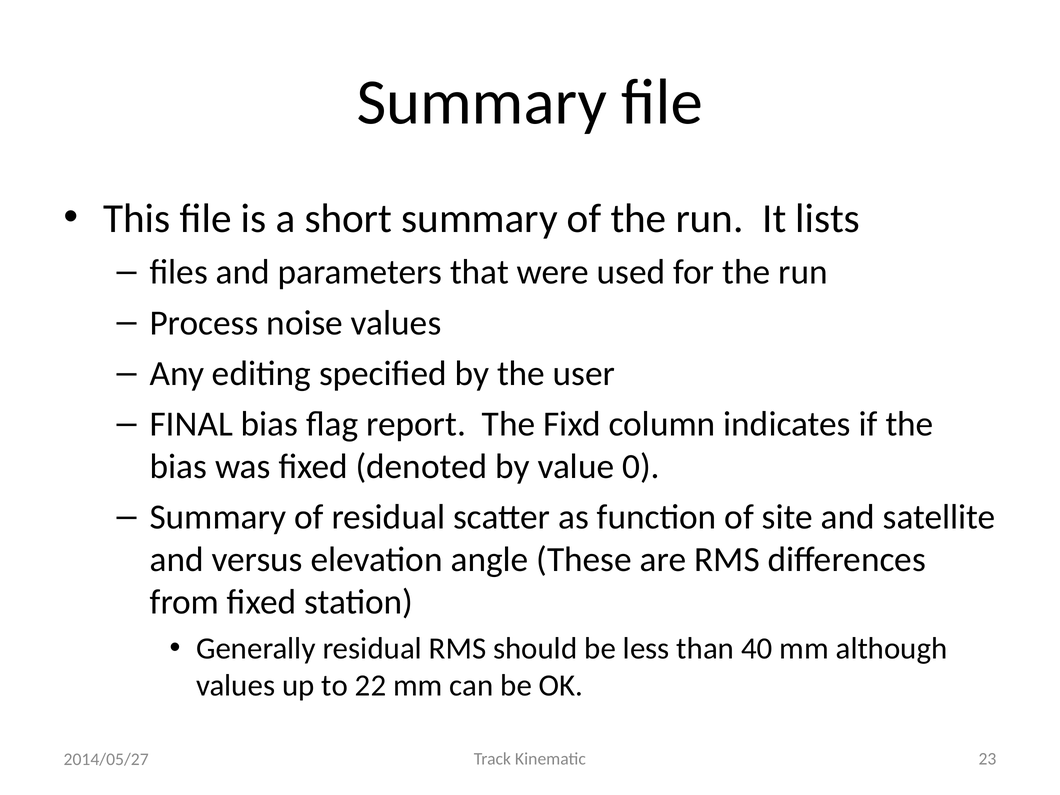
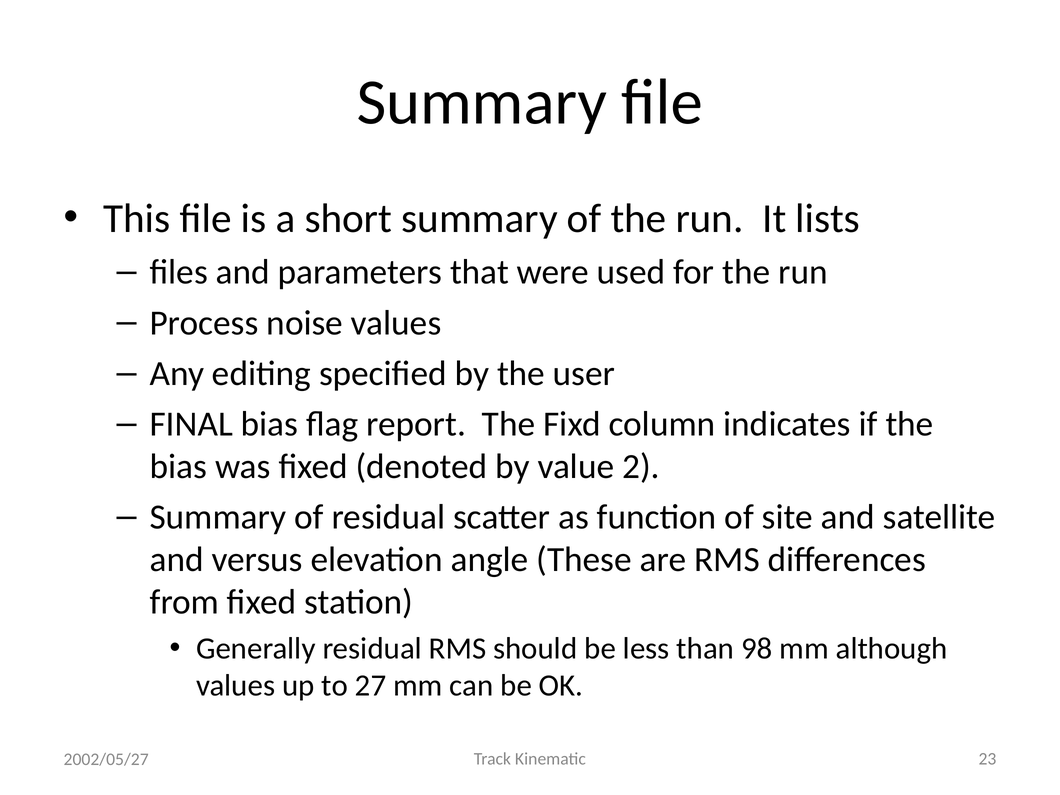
0: 0 -> 2
40: 40 -> 98
22: 22 -> 27
2014/05/27: 2014/05/27 -> 2002/05/27
